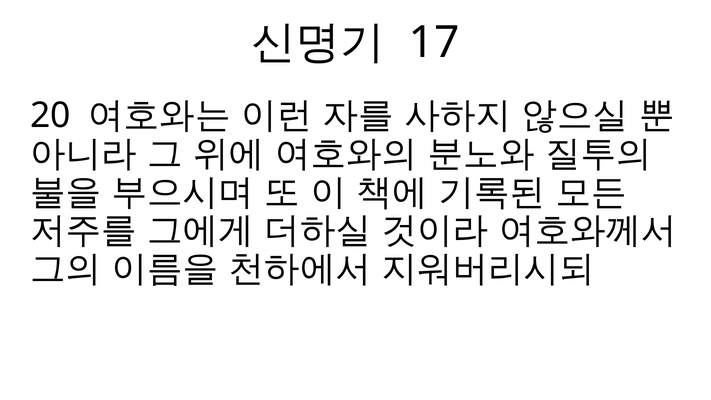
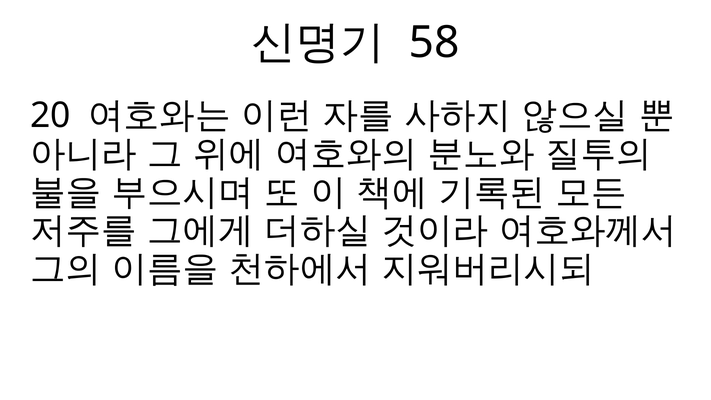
17: 17 -> 58
